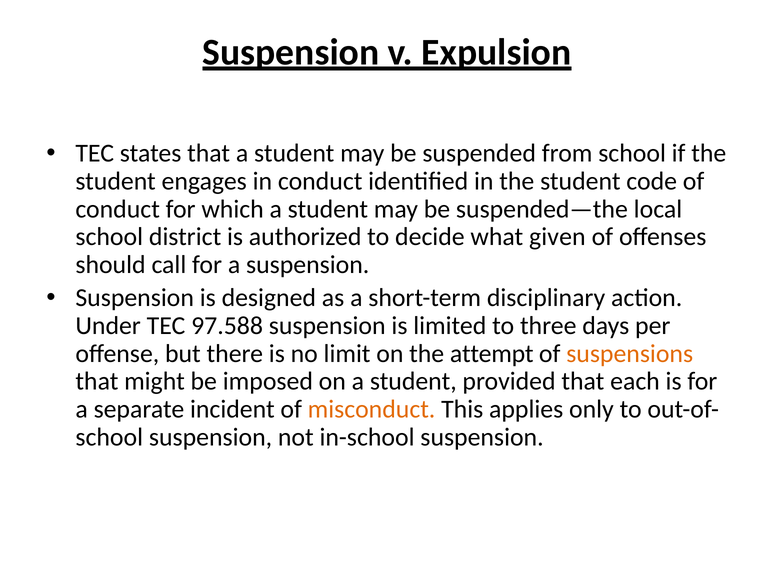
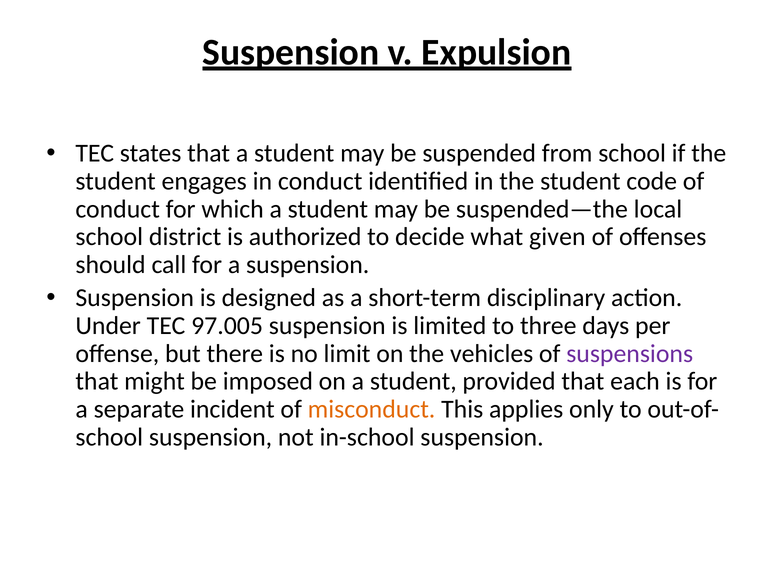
97.588: 97.588 -> 97.005
attempt: attempt -> vehicles
suspensions colour: orange -> purple
